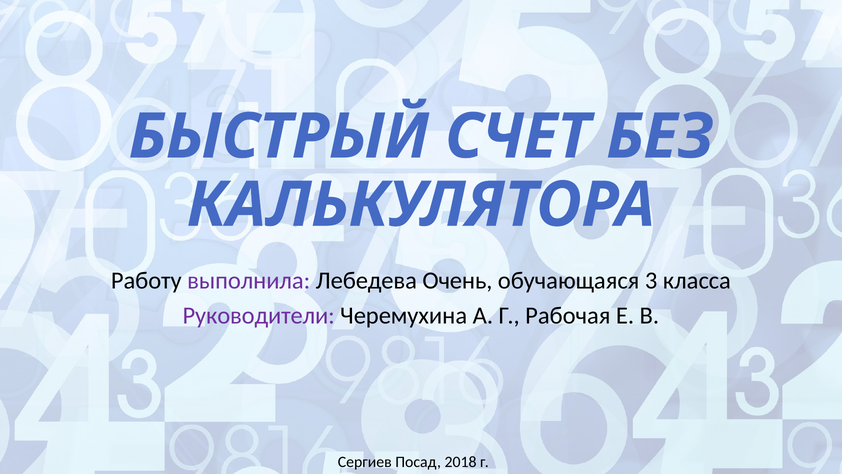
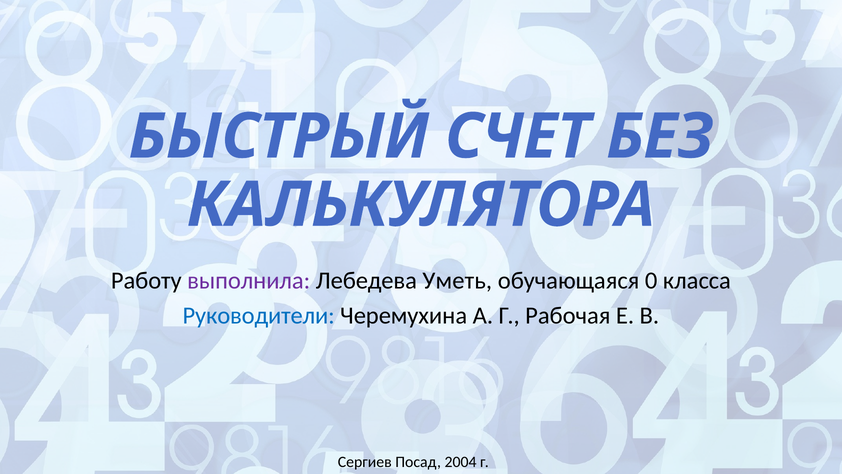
Очень: Очень -> Уметь
3: 3 -> 0
Руководители colour: purple -> blue
2018: 2018 -> 2004
